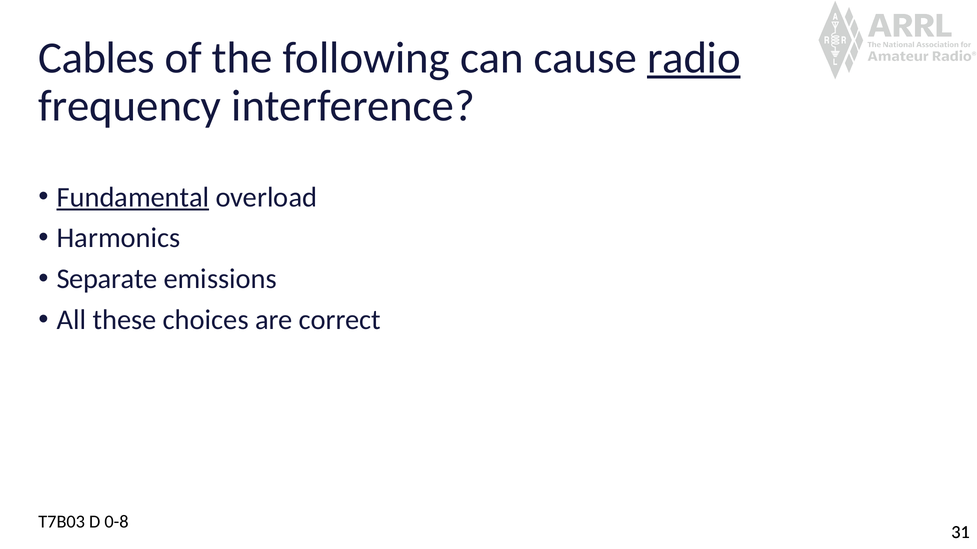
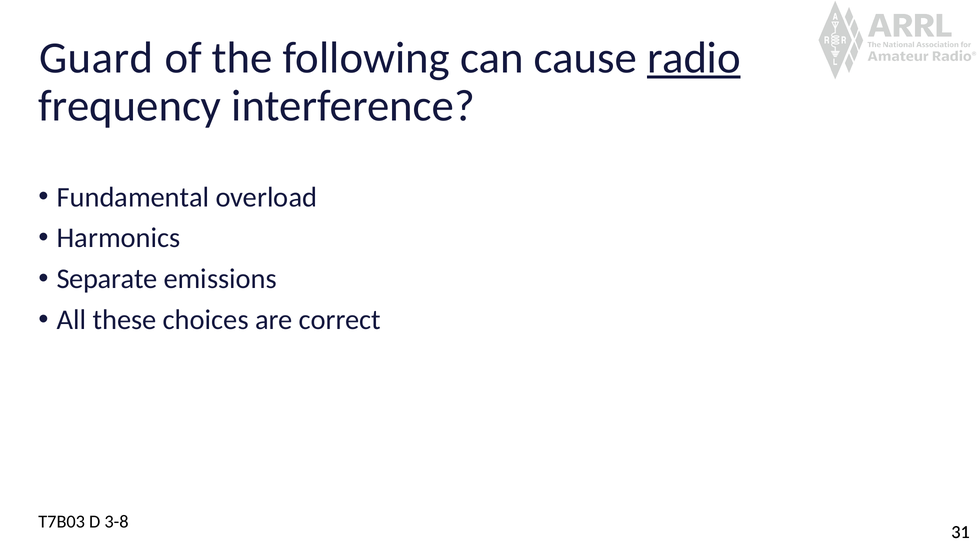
Cables: Cables -> Guard
Fundamental underline: present -> none
0-8: 0-8 -> 3-8
